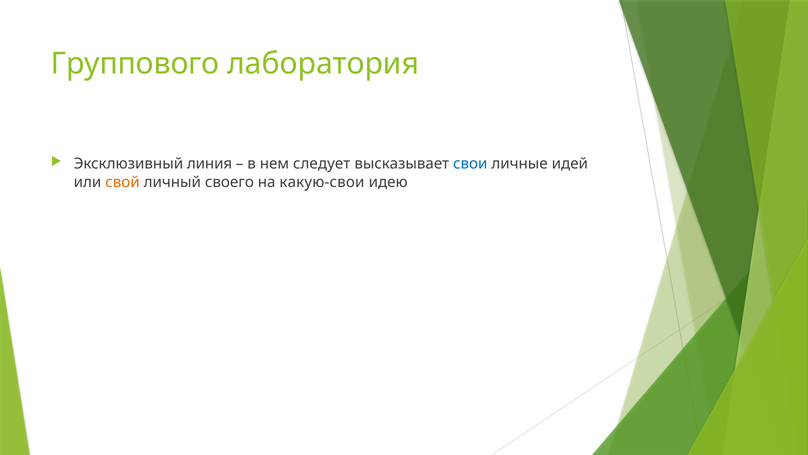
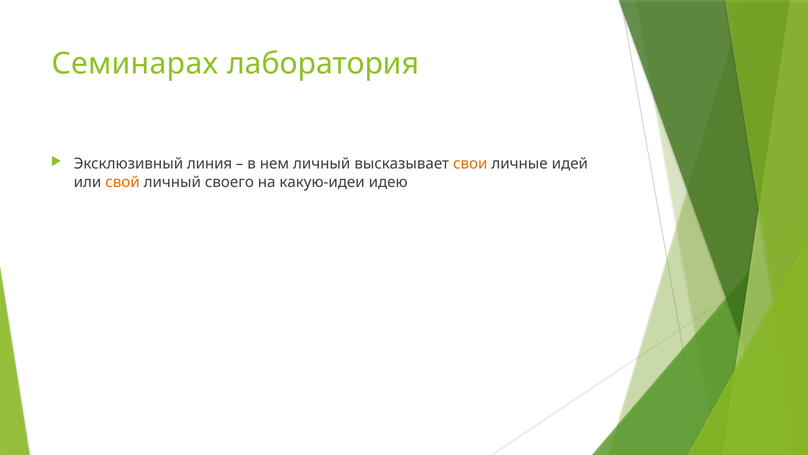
Группового: Группового -> Семинарах
нем следует: следует -> личный
свои colour: blue -> orange
какую-свои: какую-свои -> какую-идеи
